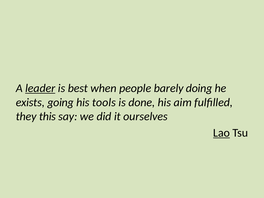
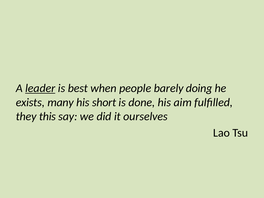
going: going -> many
tools: tools -> short
Lao underline: present -> none
